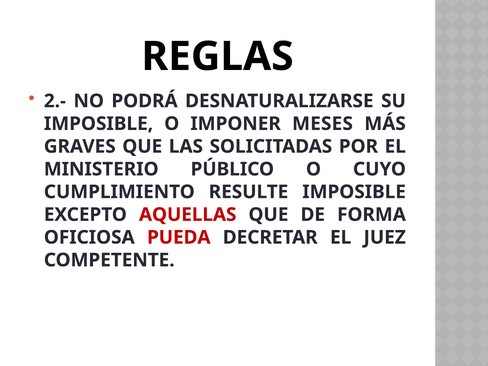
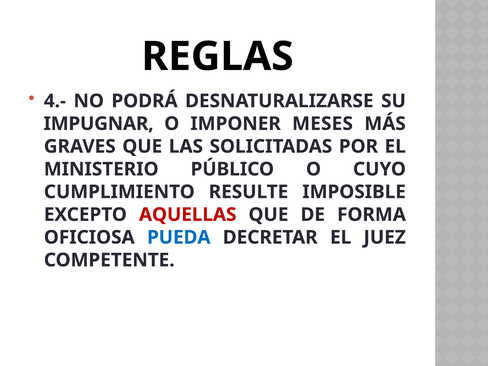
2.-: 2.- -> 4.-
IMPOSIBLE at (98, 124): IMPOSIBLE -> IMPUGNAR
PUEDA colour: red -> blue
